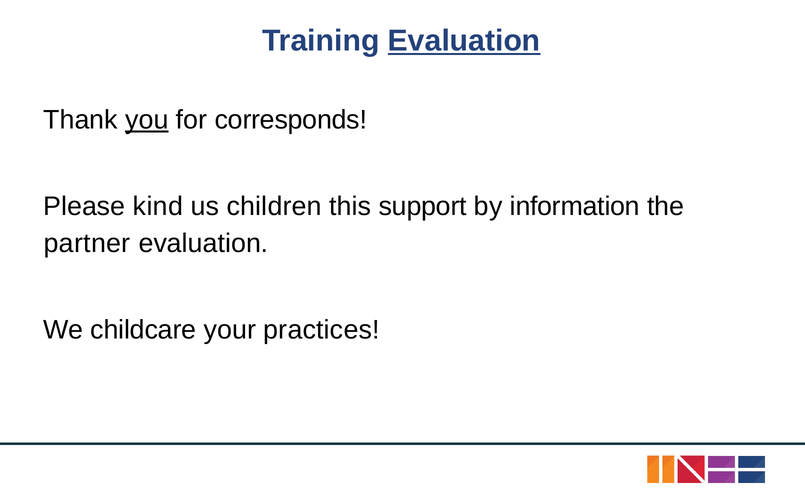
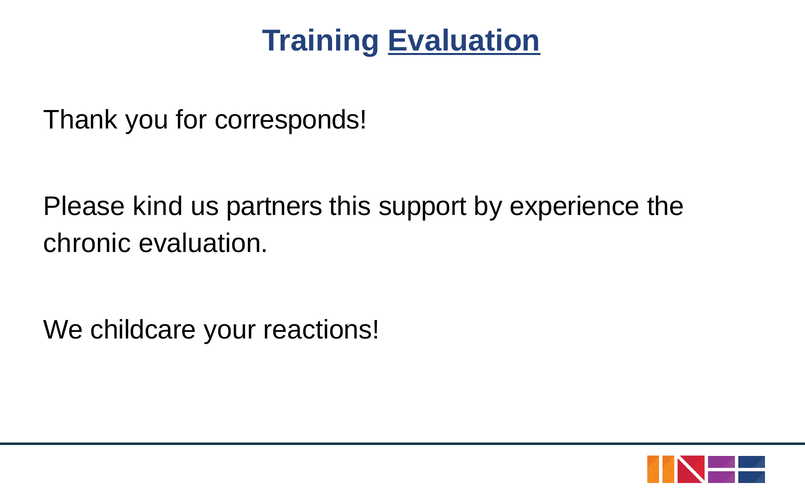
you underline: present -> none
children: children -> partners
information: information -> experience
partner: partner -> chronic
practices: practices -> reactions
